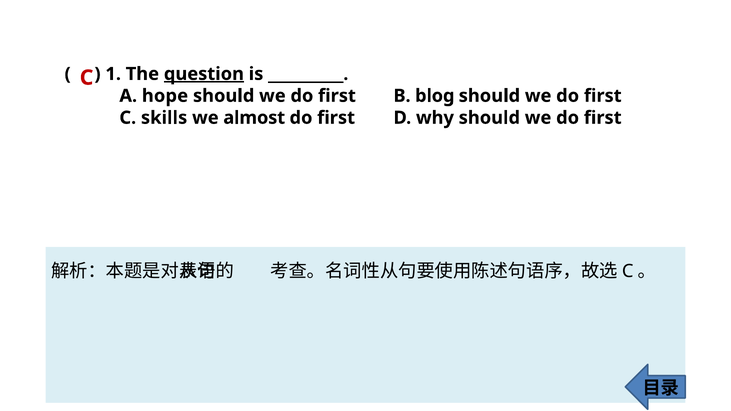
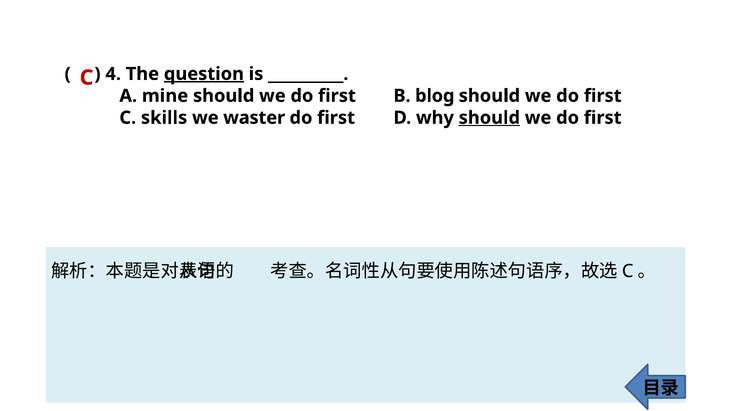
1: 1 -> 4
hope: hope -> mine
almost: almost -> waster
should at (489, 118) underline: none -> present
